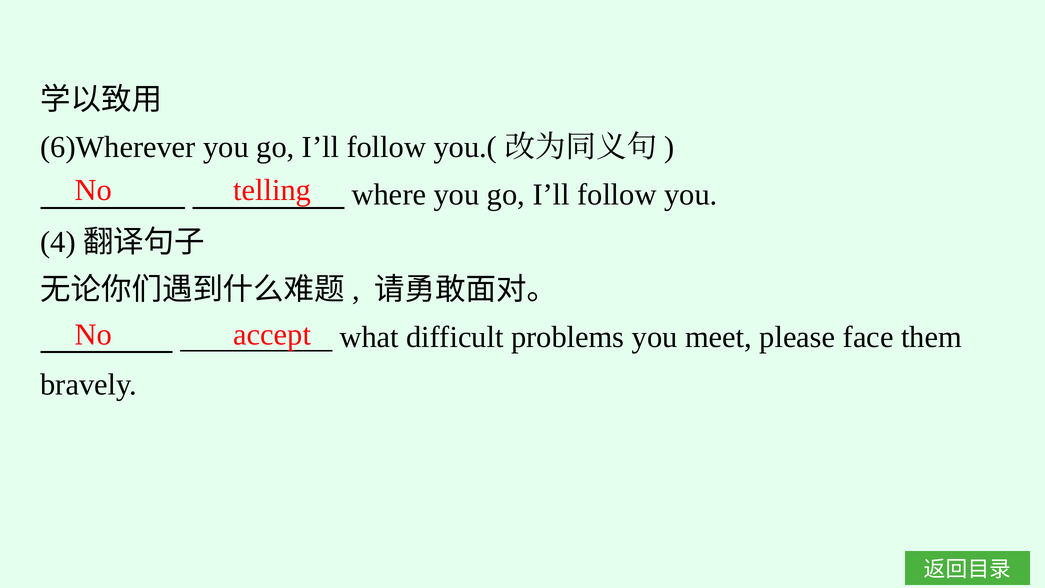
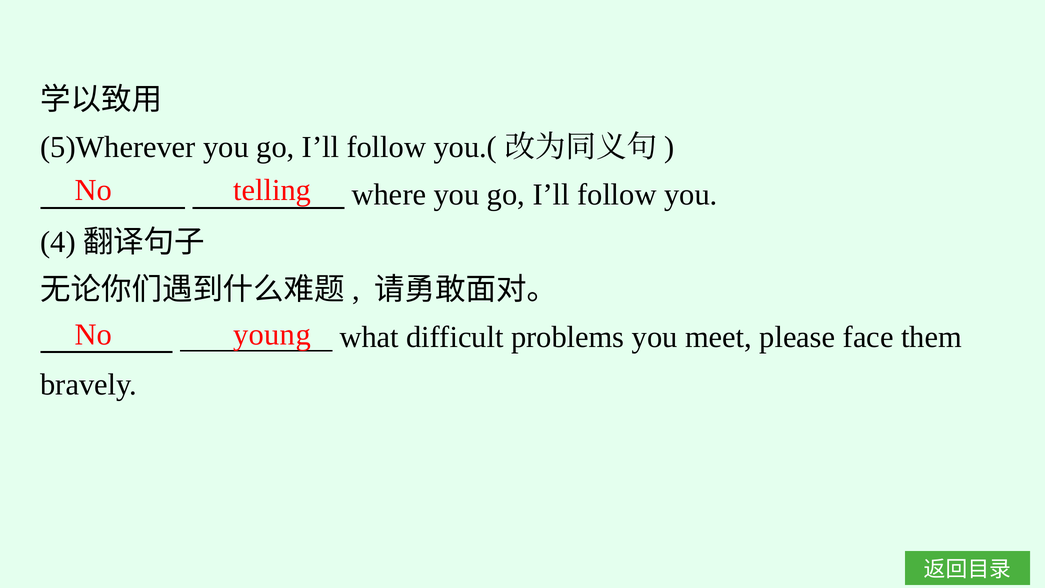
6)Wherever: 6)Wherever -> 5)Wherever
accept: accept -> young
